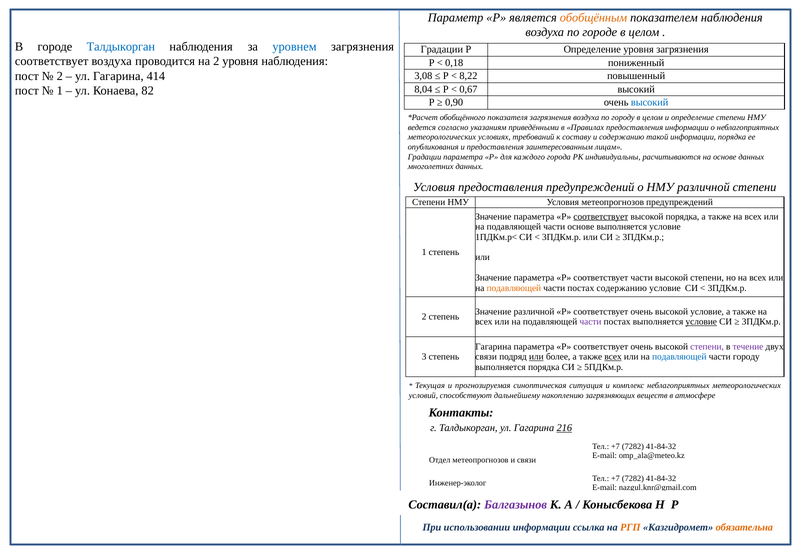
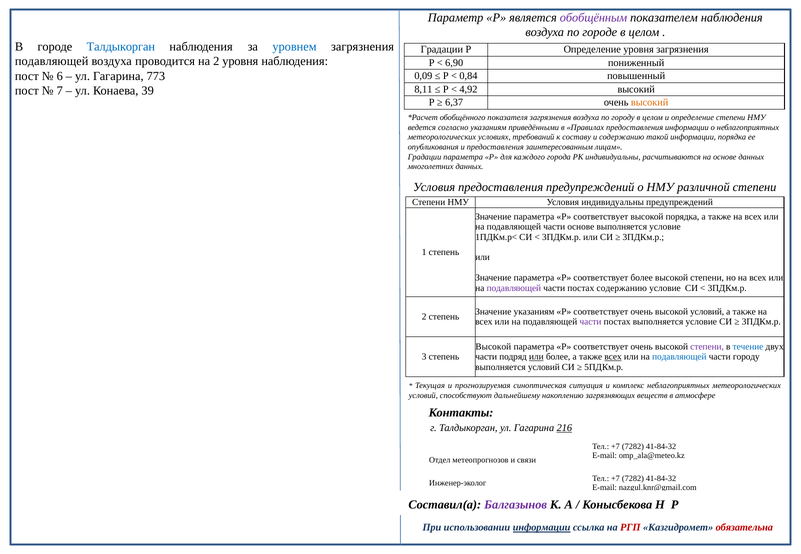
обобщённым colour: orange -> purple
соответствует at (52, 61): соответствует -> подавляющей
0,18: 0,18 -> 6,90
2 at (60, 76): 2 -> 6
414: 414 -> 773
3,08: 3,08 -> 0,09
8,22: 8,22 -> 0,84
8,04: 8,04 -> 8,11
0,67: 0,67 -> 4,92
1 at (60, 91): 1 -> 7
82: 82 -> 39
0,90: 0,90 -> 6,37
высокий at (650, 102) colour: blue -> orange
Условия метеопрогнозов: метеопрогнозов -> индивидуальны
соответствует at (601, 217) underline: present -> none
соответствует части: части -> более
подавляющей at (514, 288) colour: orange -> purple
Значение различной: различной -> указаниям
высокой условие: условие -> условий
условие at (701, 322) underline: present -> none
Гагарина at (493, 347): Гагарина -> Высокой
течение colour: purple -> blue
связи at (486, 357): связи -> части
выполняется порядка: порядка -> условий
информации at (542, 528) underline: none -> present
РГП colour: orange -> red
обязательна colour: orange -> red
